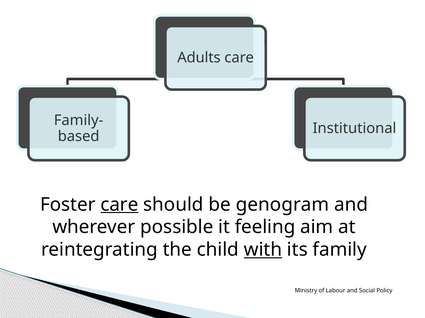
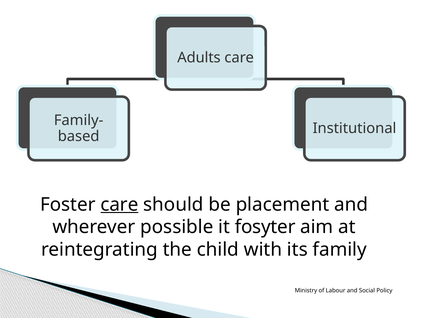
genogram: genogram -> placement
feeling: feeling -> fosyter
with underline: present -> none
